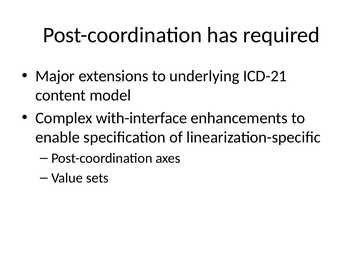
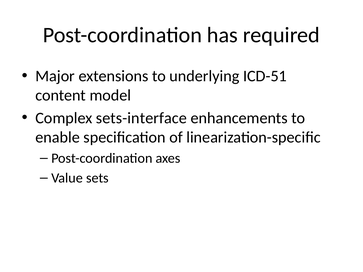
ICD-21: ICD-21 -> ICD-51
with-interface: with-interface -> sets-interface
